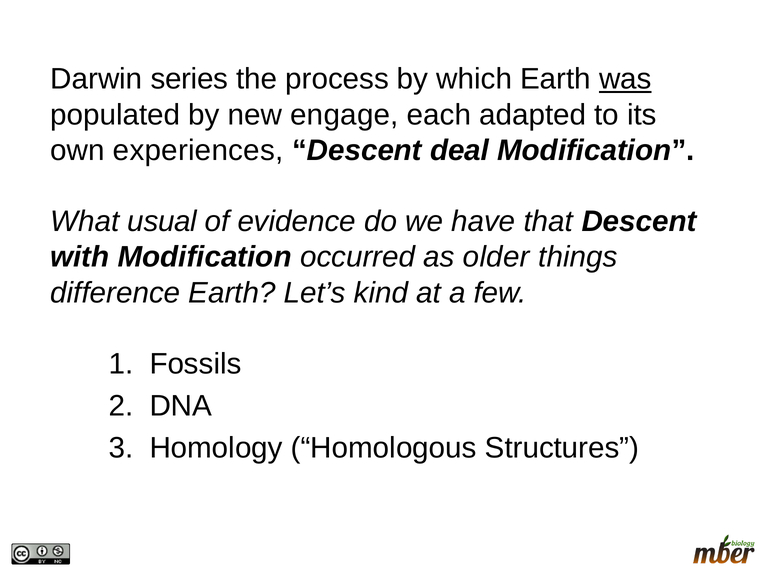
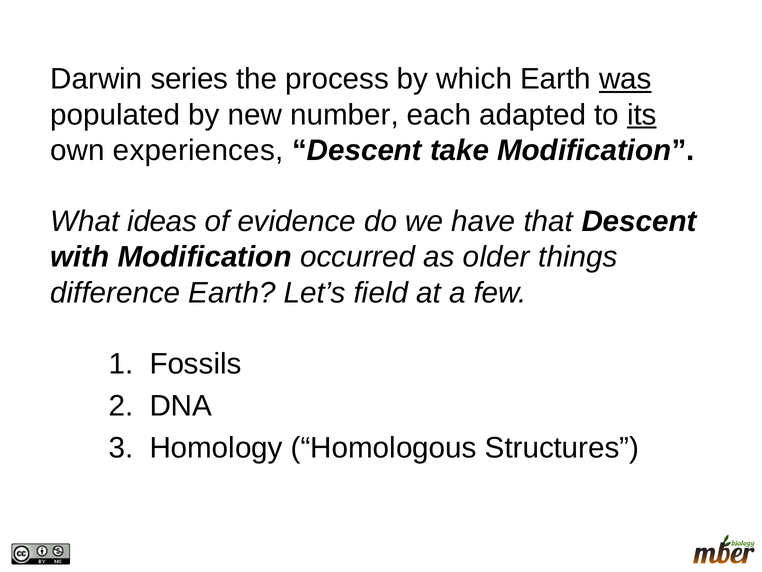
engage: engage -> number
its underline: none -> present
deal: deal -> take
usual: usual -> ideas
kind: kind -> field
